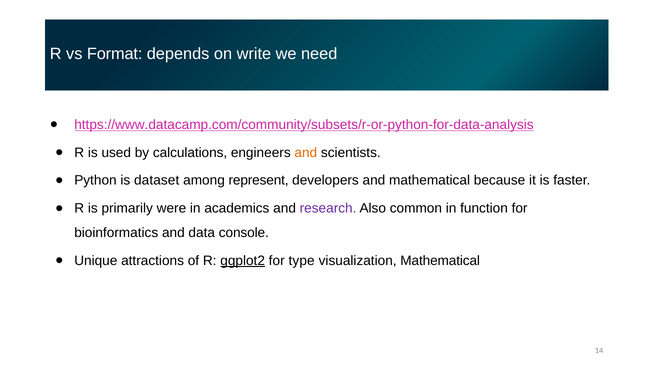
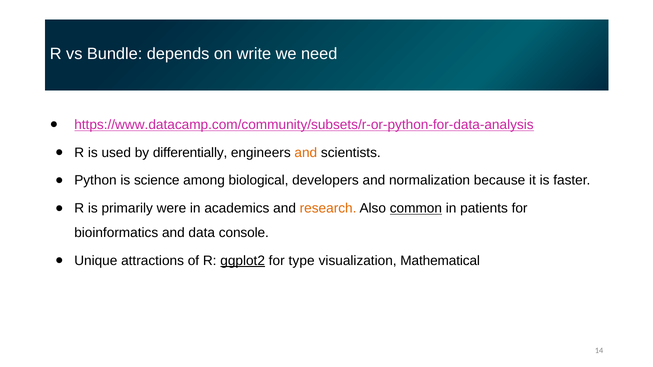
Format: Format -> Bundle
calculations: calculations -> differentially
dataset: dataset -> science
represent: represent -> biological
and mathematical: mathematical -> normalization
research colour: purple -> orange
common underline: none -> present
function: function -> patients
